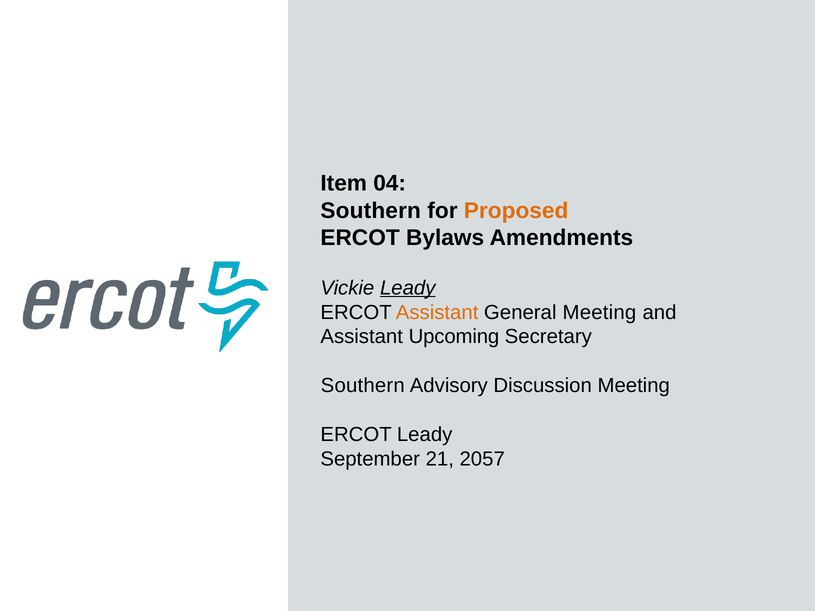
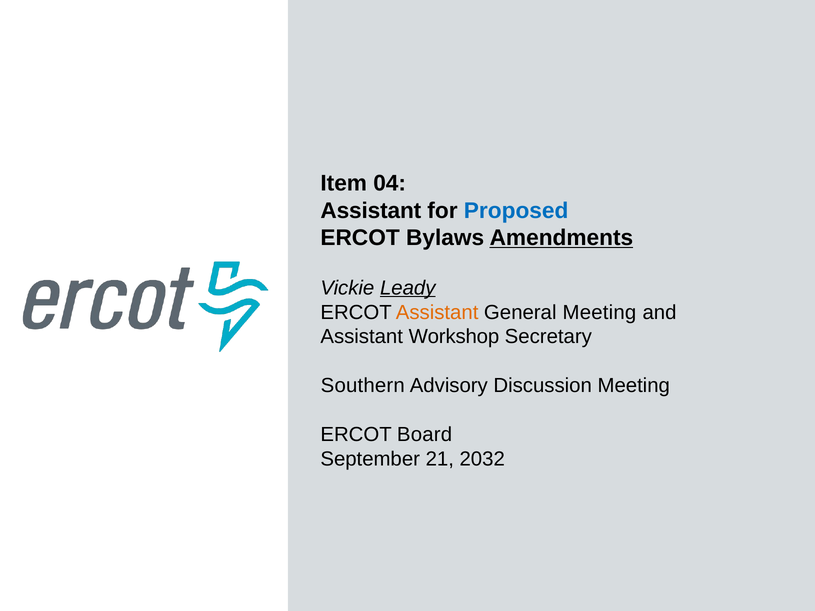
Southern at (371, 211): Southern -> Assistant
Proposed colour: orange -> blue
Amendments underline: none -> present
Upcoming: Upcoming -> Workshop
ERCOT Leady: Leady -> Board
2057: 2057 -> 2032
